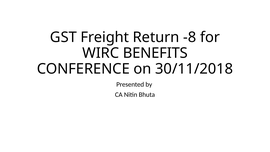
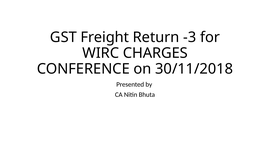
-8: -8 -> -3
BENEFITS: BENEFITS -> CHARGES
